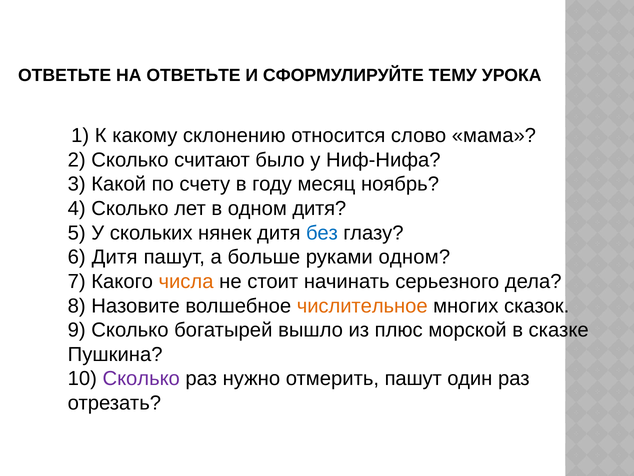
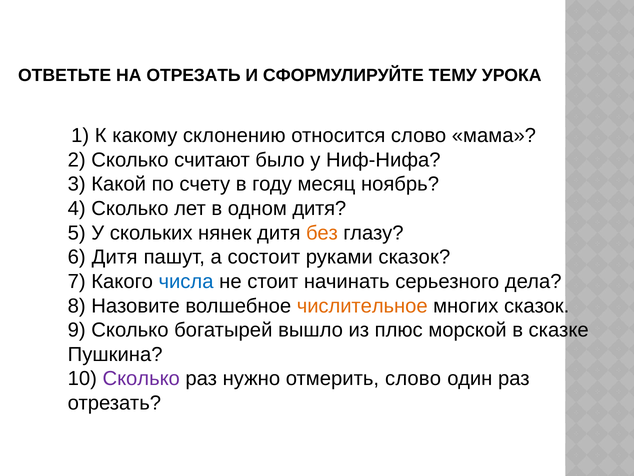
НА ОТВЕТЬТЕ: ОТВЕТЬТЕ -> ОТРЕЗАТЬ
без colour: blue -> orange
больше: больше -> состоит
руками одном: одном -> сказок
числа colour: orange -> blue
отмерить пашут: пашут -> слово
